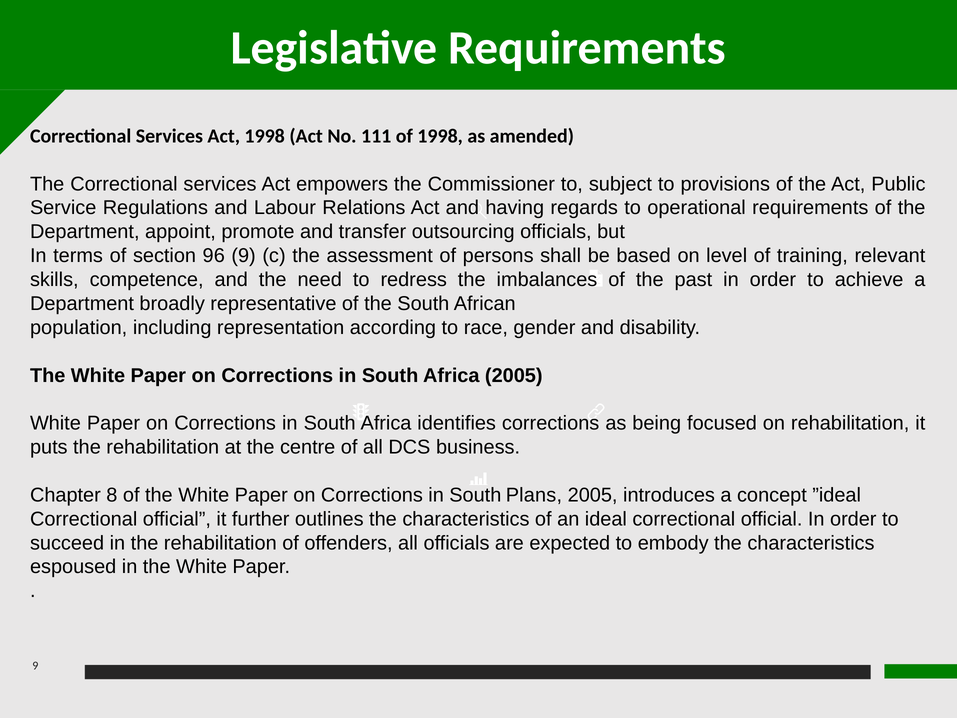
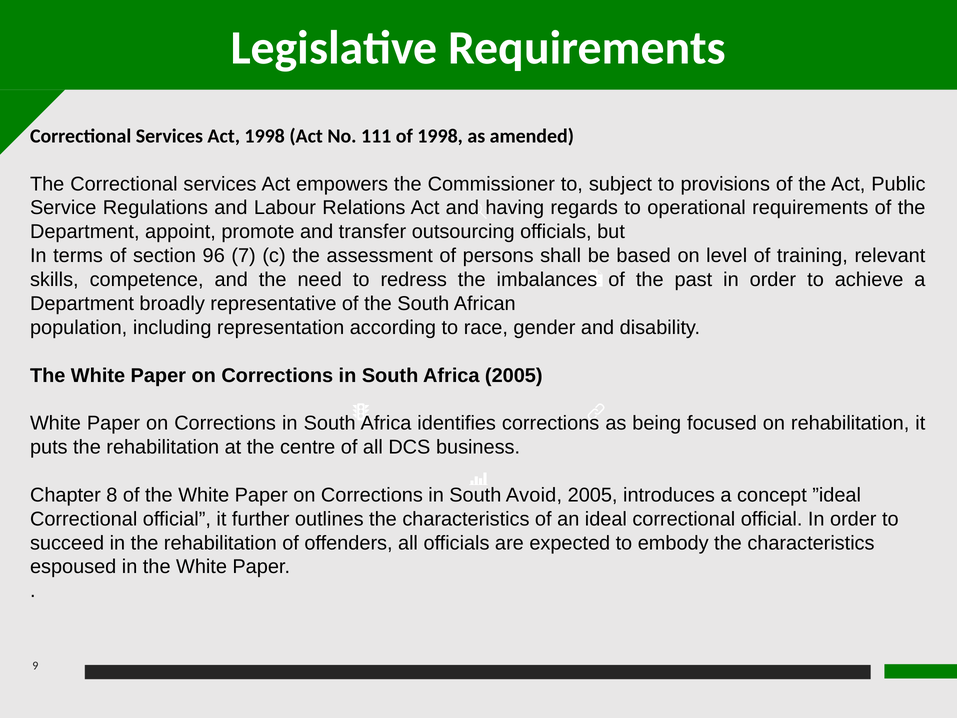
96 9: 9 -> 7
Plans: Plans -> Avoid
